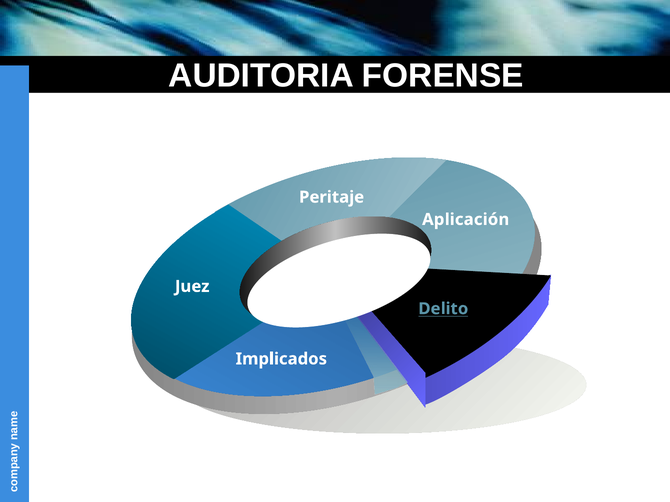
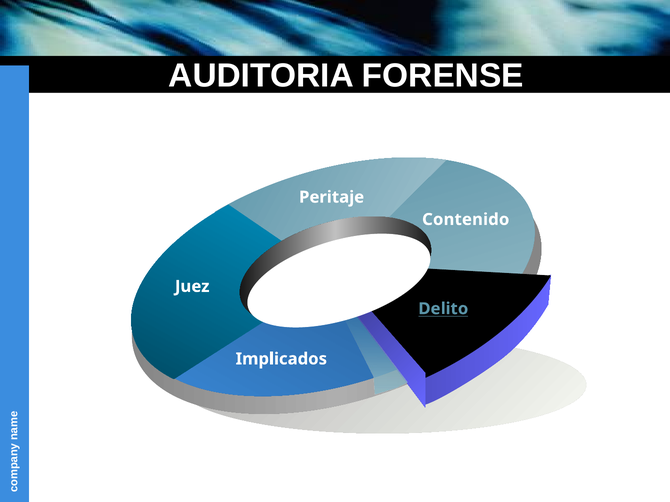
Aplicación: Aplicación -> Contenido
